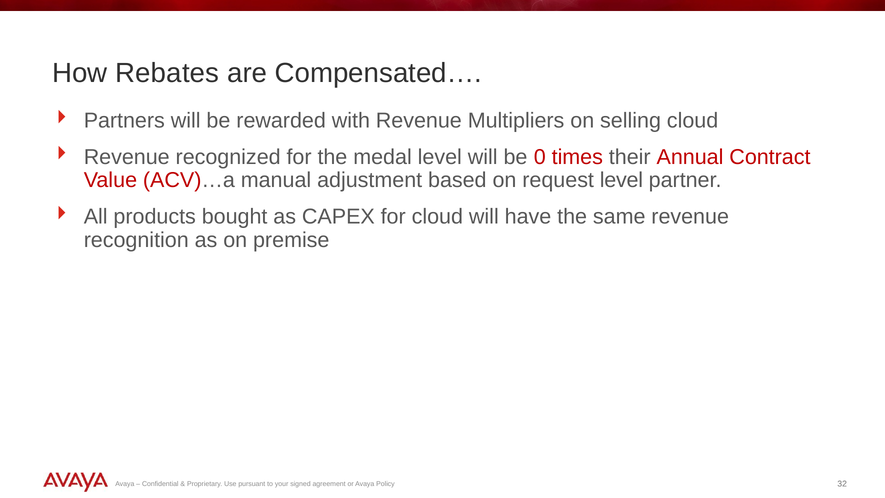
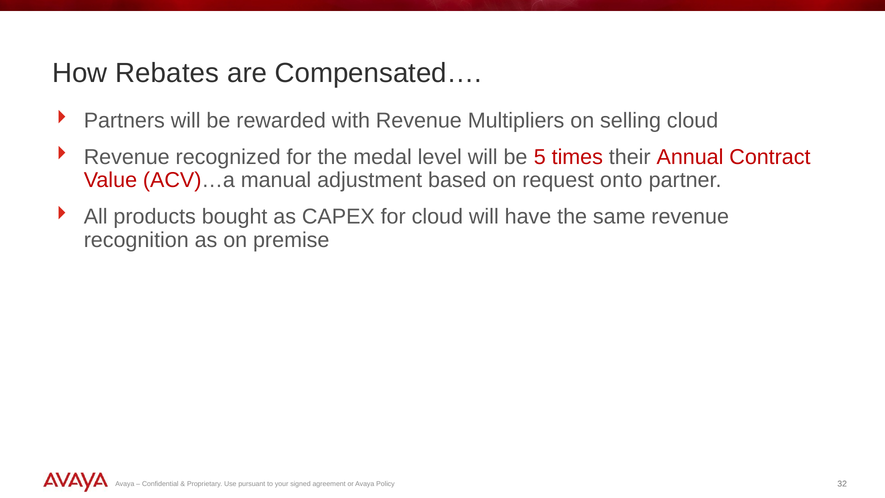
0: 0 -> 5
request level: level -> onto
